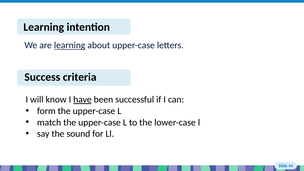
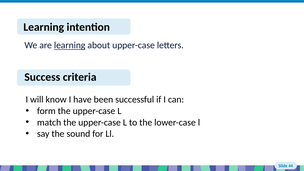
have underline: present -> none
